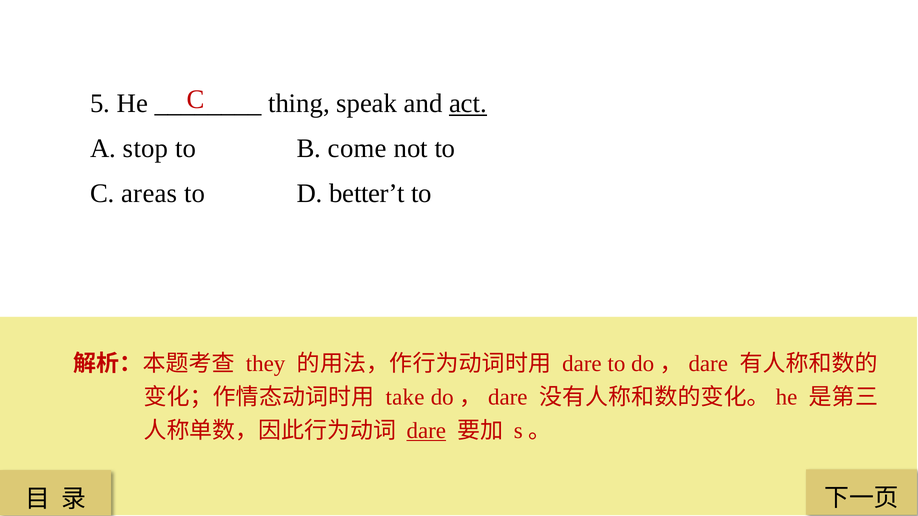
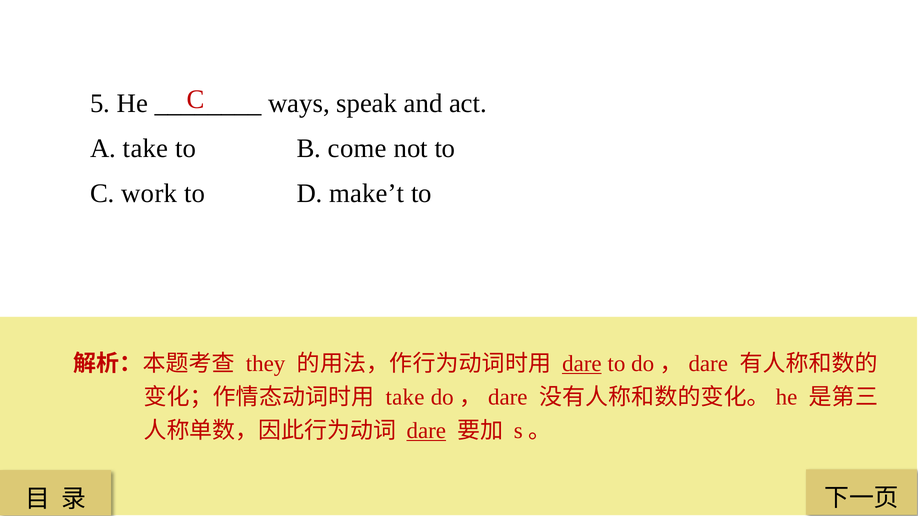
thing: thing -> ways
act underline: present -> none
A stop: stop -> take
areas: areas -> work
better’t: better’t -> make’t
dare at (582, 364) underline: none -> present
